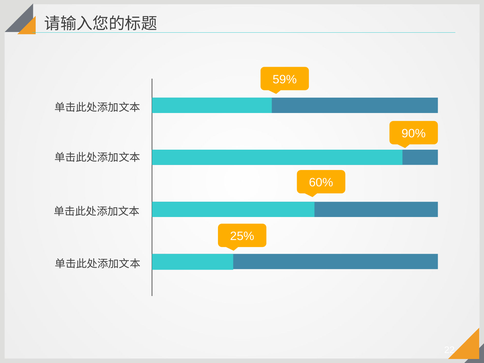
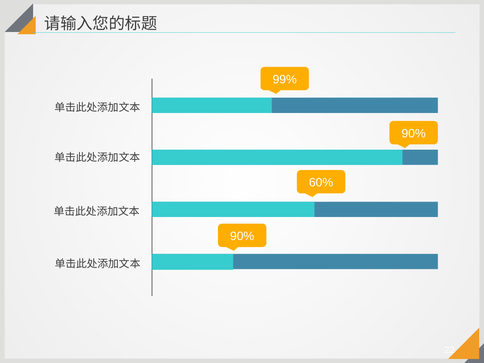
59%: 59% -> 99%
25% at (242, 236): 25% -> 90%
